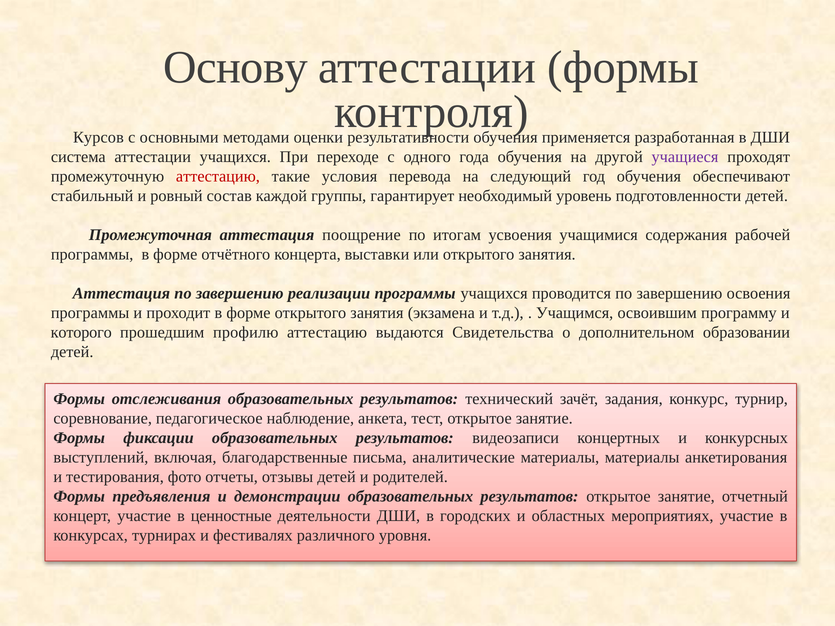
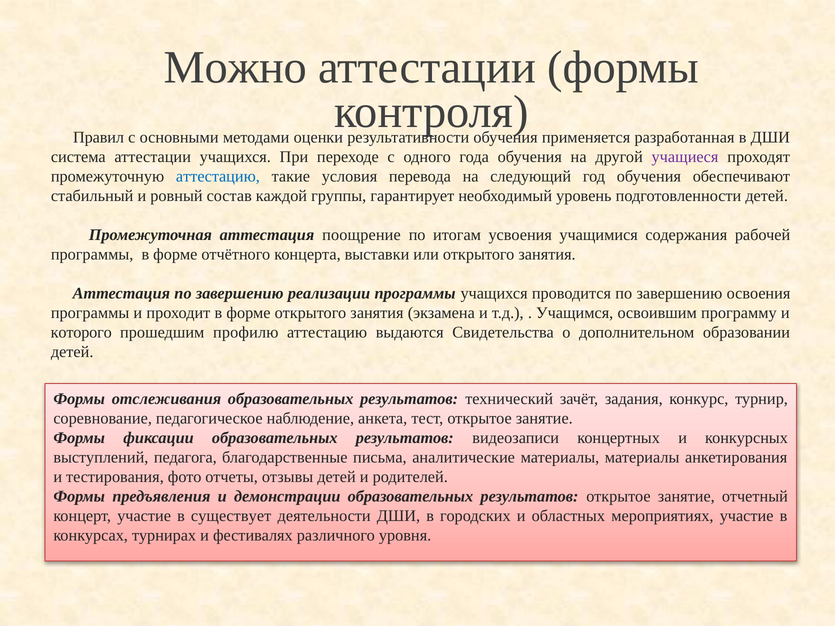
Основу: Основу -> Можно
Курсов: Курсов -> Правил
аттестацию at (218, 176) colour: red -> blue
включая: включая -> педагога
ценностные: ценностные -> существует
